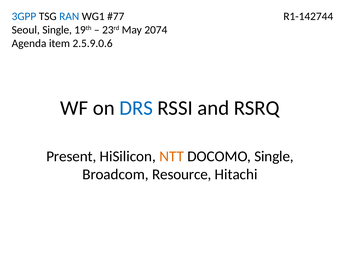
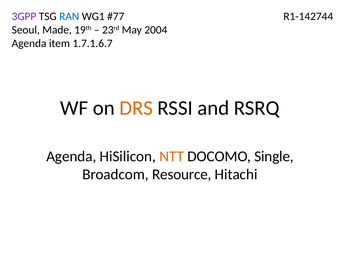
3GPP colour: blue -> purple
Seoul Single: Single -> Made
2074: 2074 -> 2004
2.5.9.0.6: 2.5.9.0.6 -> 1.7.1.6.7
DRS colour: blue -> orange
Present at (71, 156): Present -> Agenda
